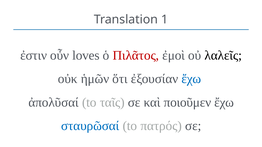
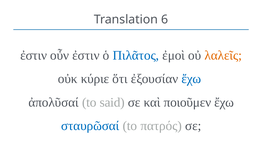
1: 1 -> 6
οὖν loves: loves -> ἐστιν
Πιλᾶτος colour: red -> blue
λαλεῖς colour: black -> orange
ἡμῶν: ἡμῶν -> κύριε
ταῖς: ταῖς -> said
